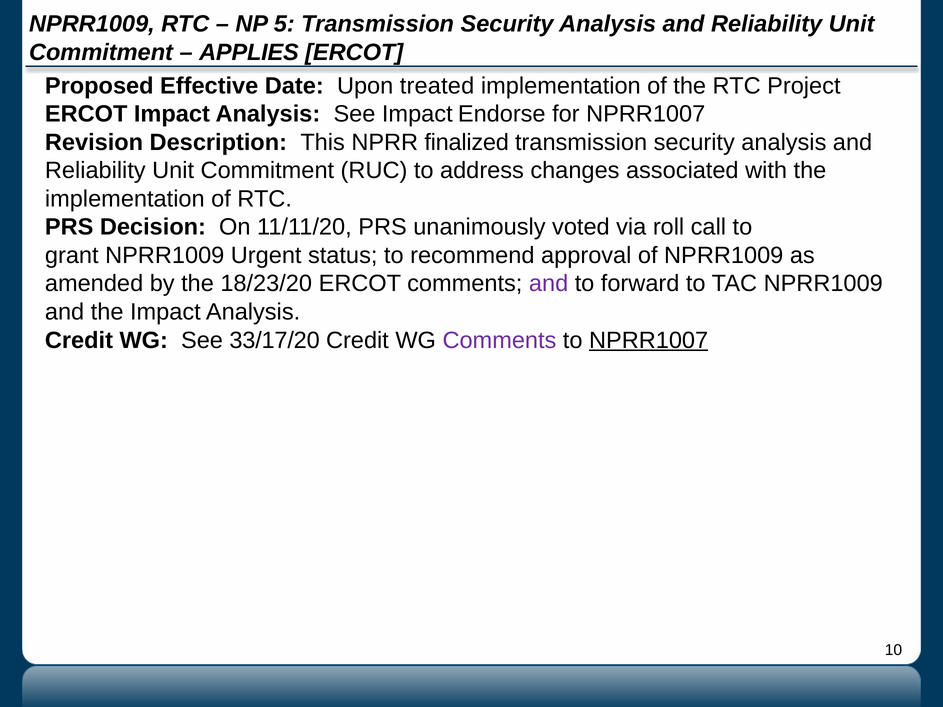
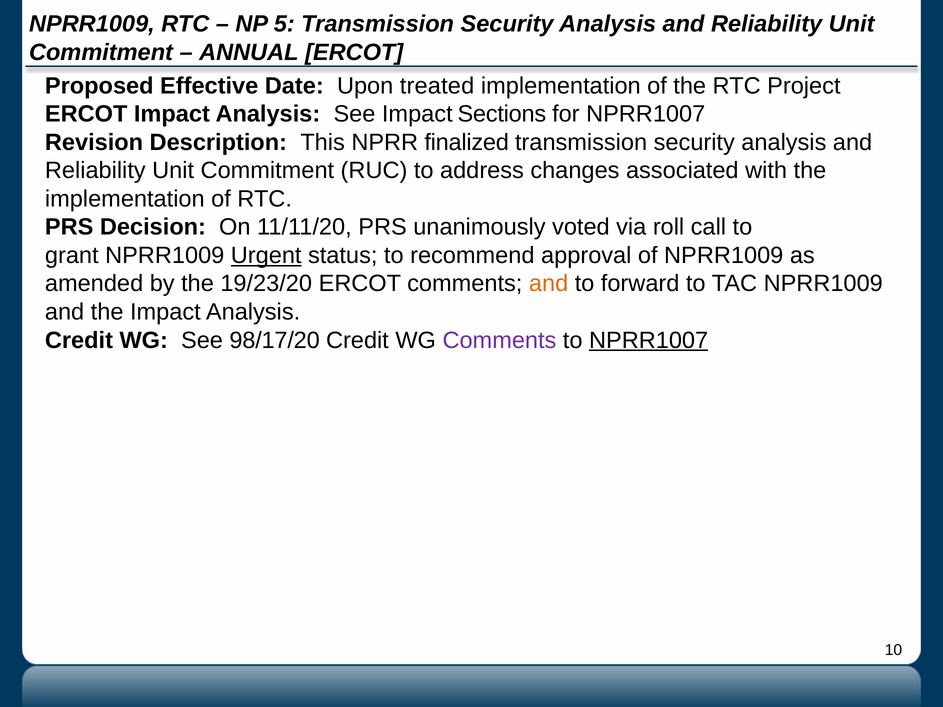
APPLIES: APPLIES -> ANNUAL
Endorse: Endorse -> Sections
Urgent underline: none -> present
18/23/20: 18/23/20 -> 19/23/20
and at (549, 284) colour: purple -> orange
33/17/20: 33/17/20 -> 98/17/20
